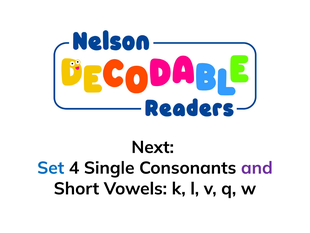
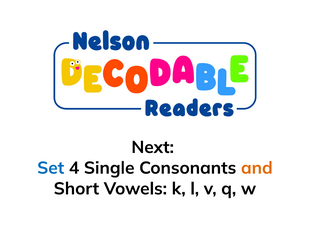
and colour: purple -> orange
